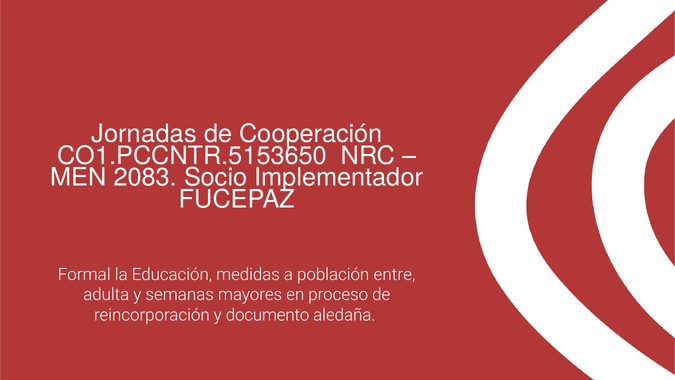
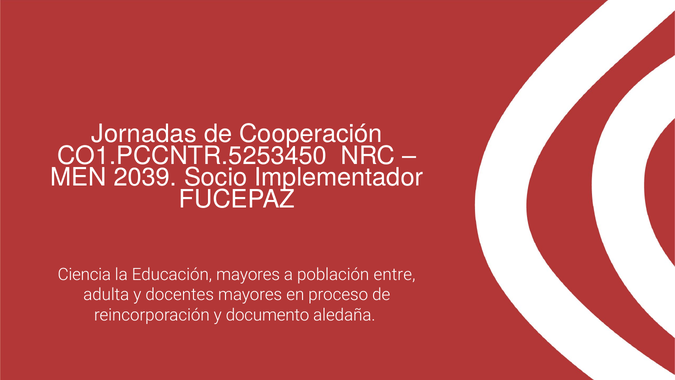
CO1.PCCNTR.5153650: CO1.PCCNTR.5153650 -> CO1.PCCNTR.5253450
2083: 2083 -> 2039
Formal: Formal -> Ciencia
Educación medidas: medidas -> mayores
semanas: semanas -> docentes
